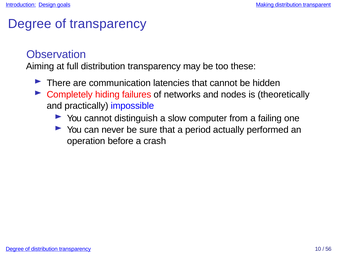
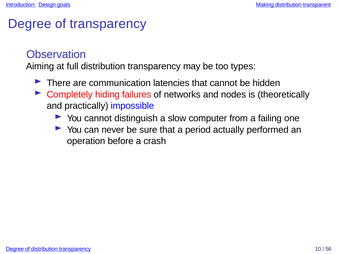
these: these -> types
